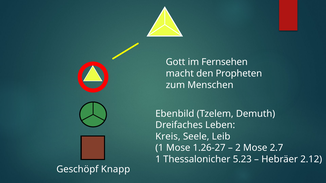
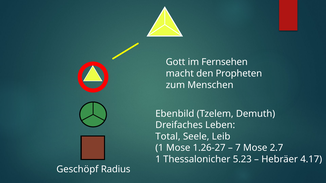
Kreis: Kreis -> Total
2: 2 -> 7
2.12: 2.12 -> 4.17
Knapp: Knapp -> Radius
